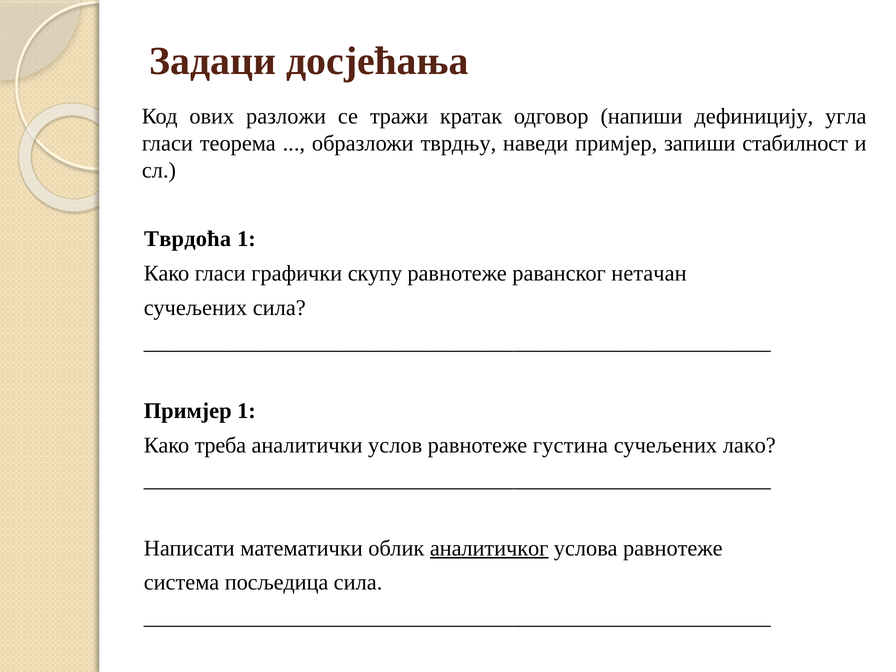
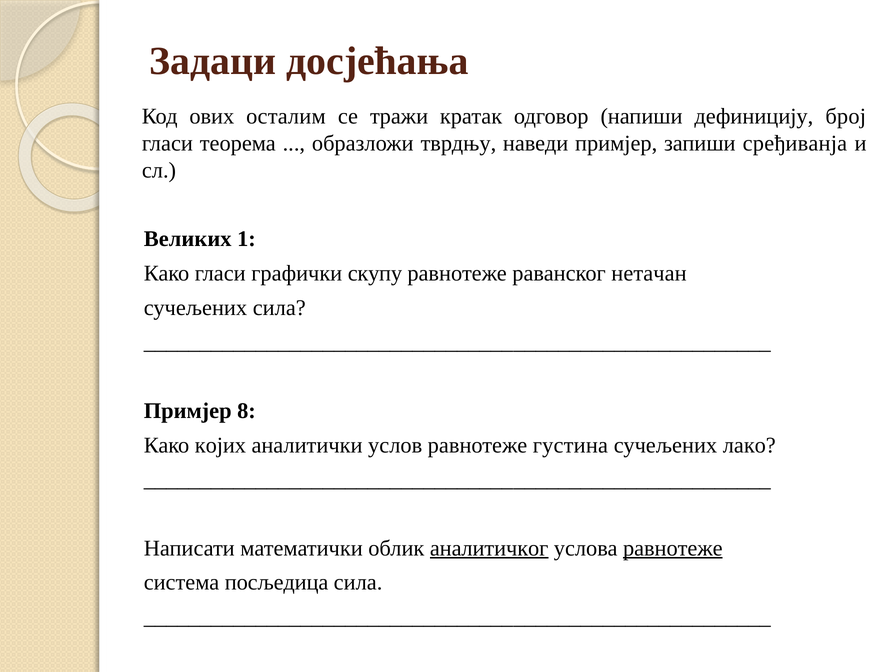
разложи: разложи -> осталим
угла: угла -> број
стабилност: стабилност -> сређиванја
Тврдоћа: Тврдоћа -> Великих
Примјер 1: 1 -> 8
треба: треба -> којих
равнотеже at (673, 548) underline: none -> present
